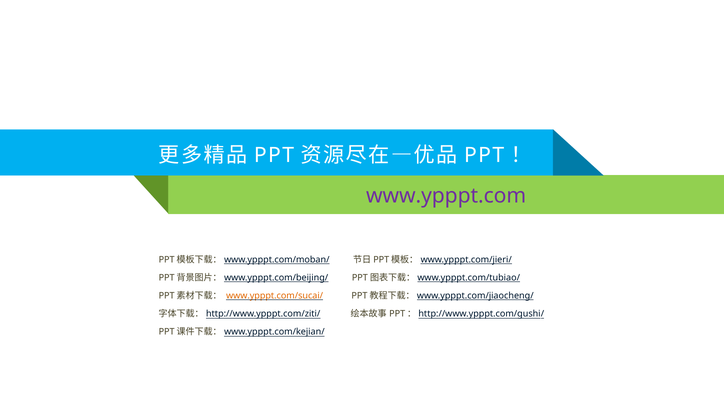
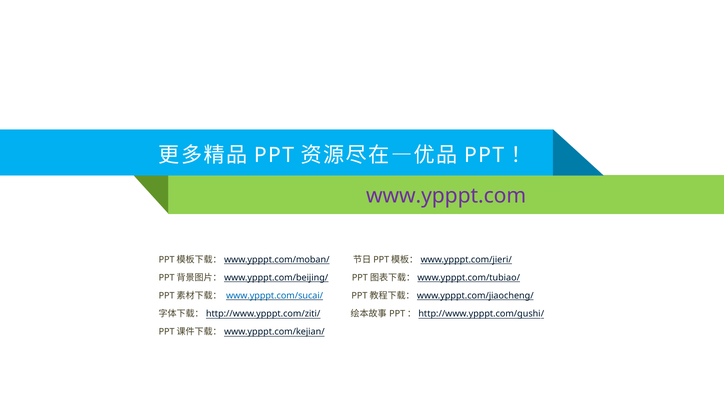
www.ypppt.com/sucai/ colour: orange -> blue
